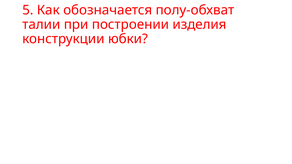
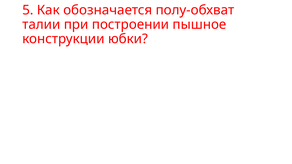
изделия: изделия -> пышное
